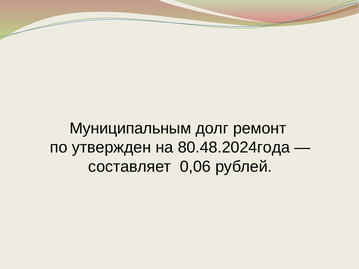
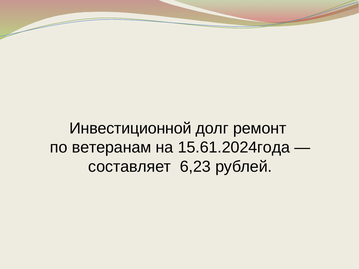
Муниципальным: Муниципальным -> Инвестиционной
утвержден: утвержден -> ветеранам
80.48.2024года: 80.48.2024года -> 15.61.2024года
0,06: 0,06 -> 6,23
